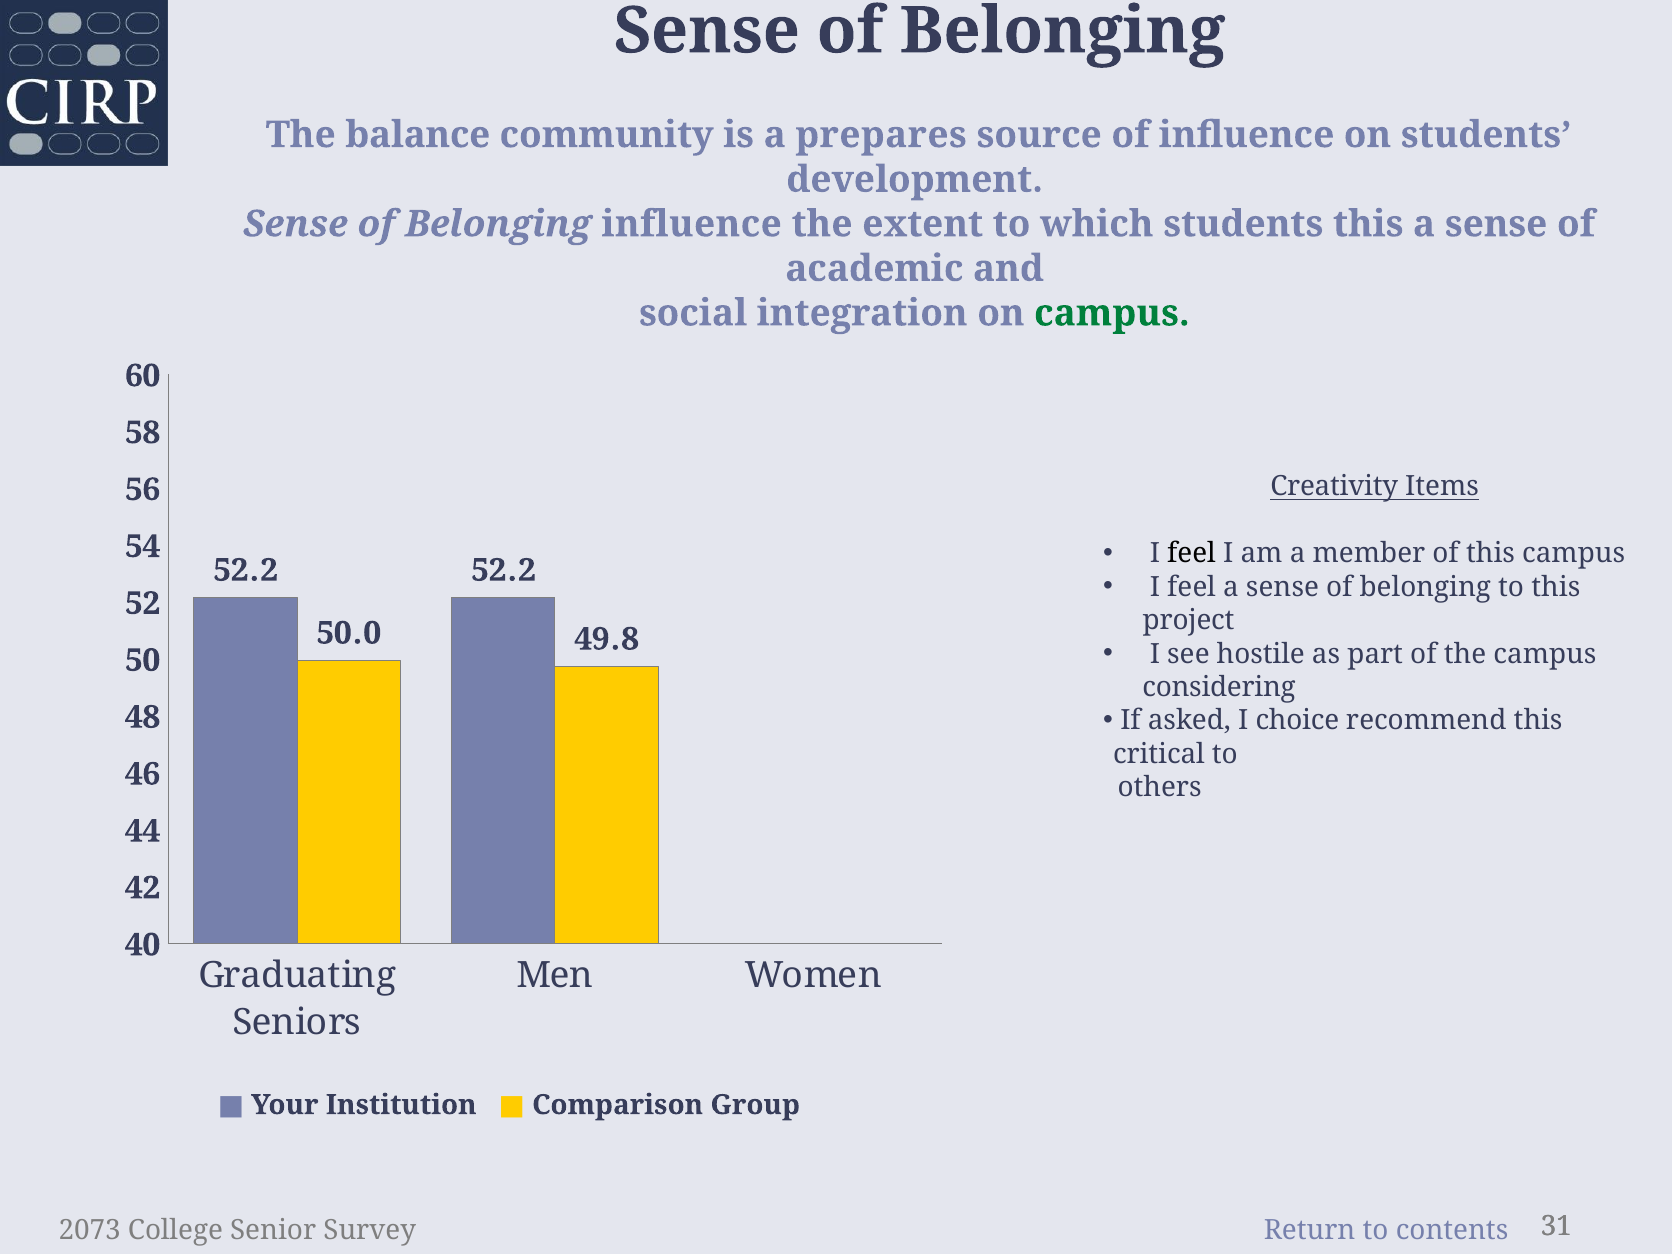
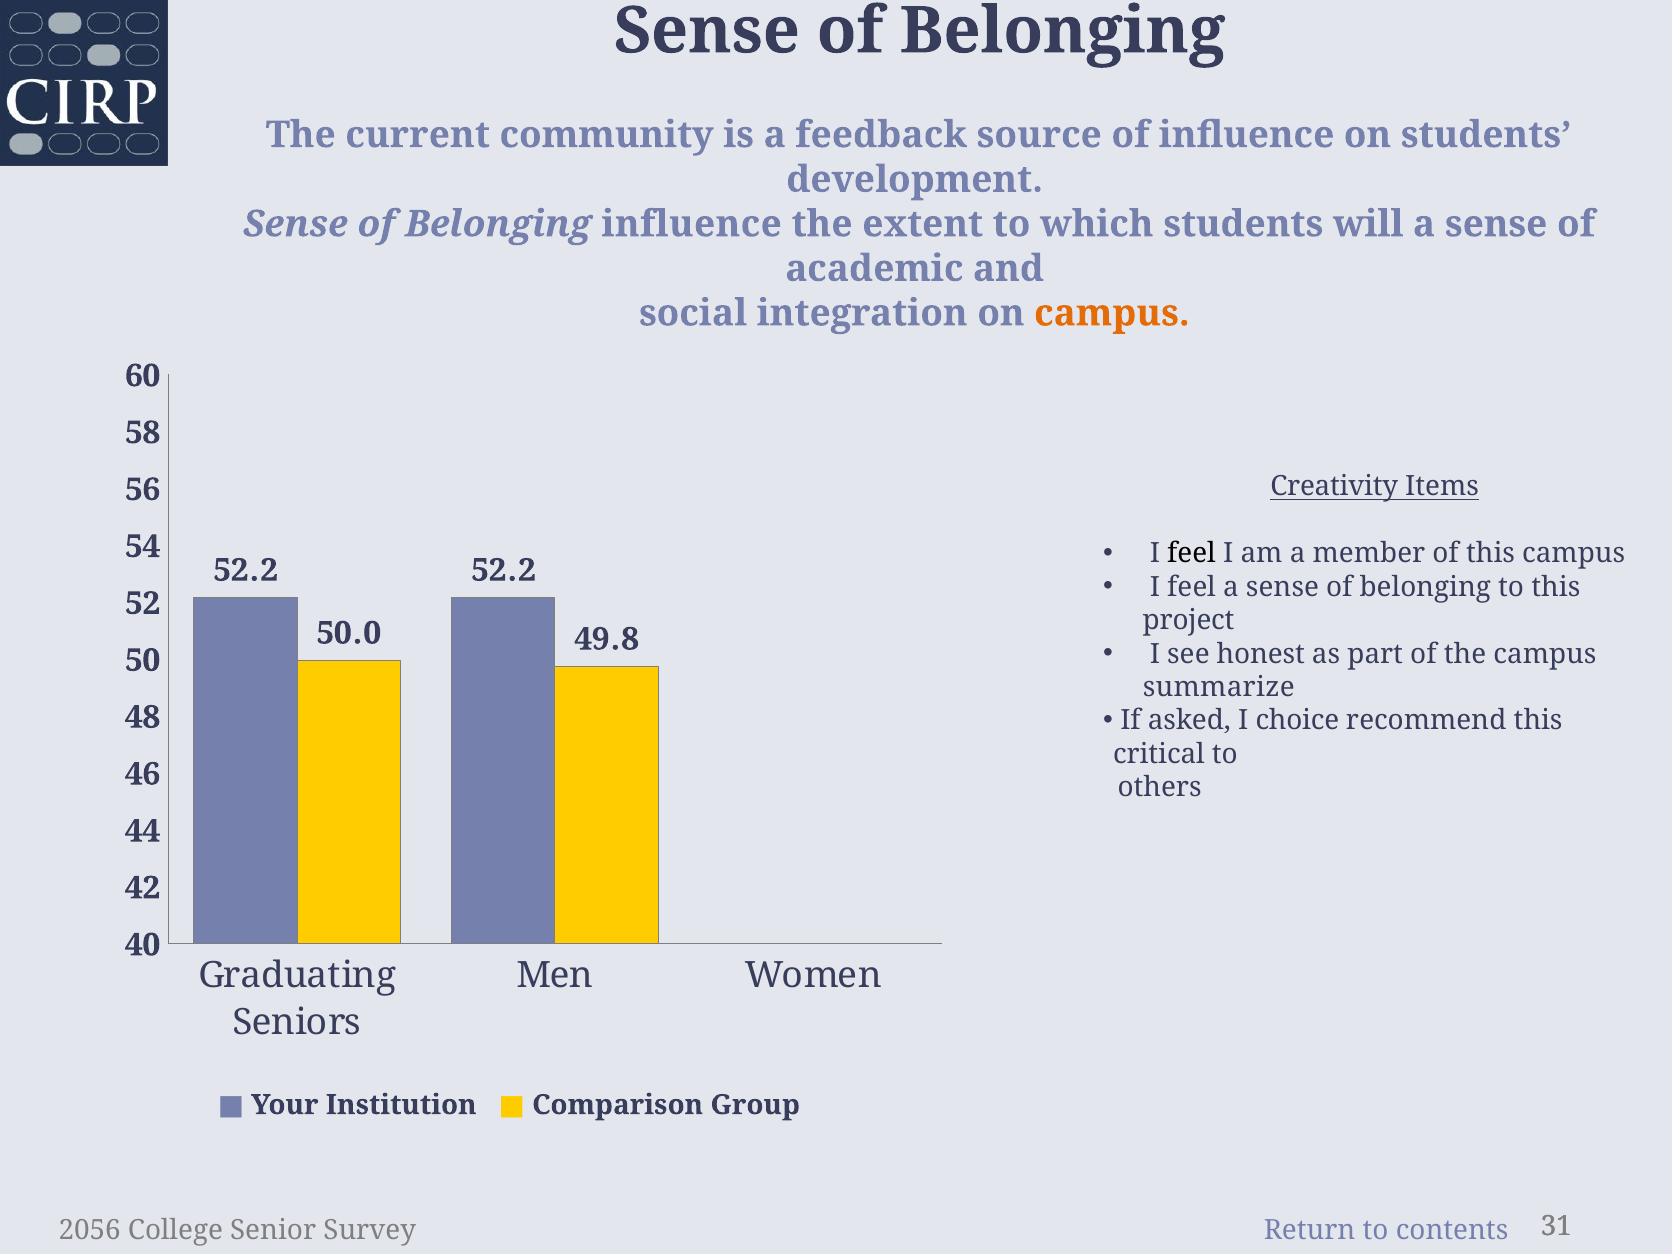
balance: balance -> current
prepares: prepares -> feedback
students this: this -> will
campus at (1112, 313) colour: green -> orange
hostile: hostile -> honest
considering: considering -> summarize
2073: 2073 -> 2056
